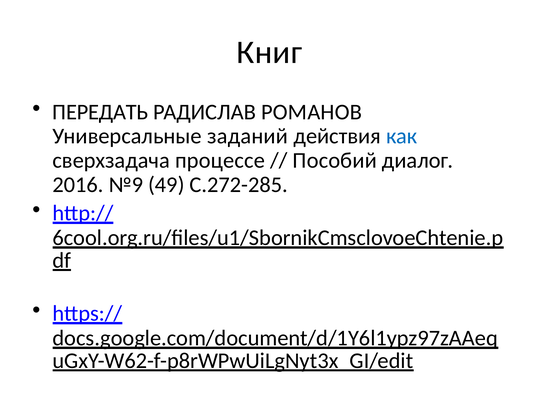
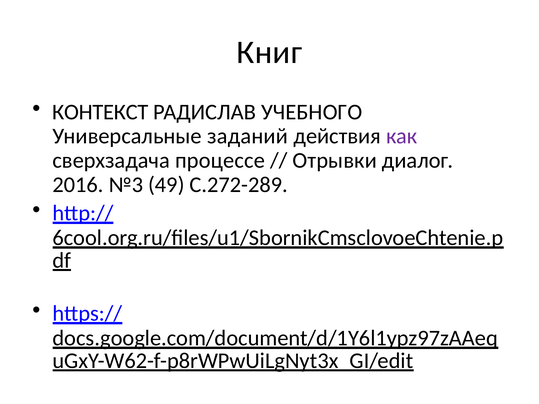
ПЕРЕДАТЬ: ПЕРЕДАТЬ -> КОНТЕКСТ
РОМАНОВ: РОМАНОВ -> УЧЕБНОГО
как colour: blue -> purple
Пособий: Пособий -> Отрывки
№9: №9 -> №3
С.272-285: С.272-285 -> С.272-289
